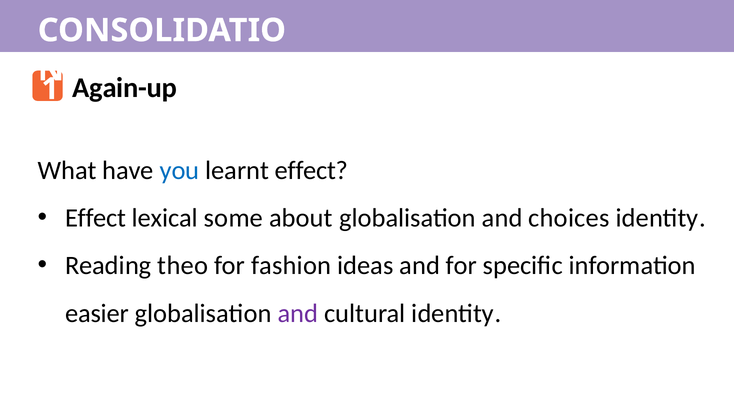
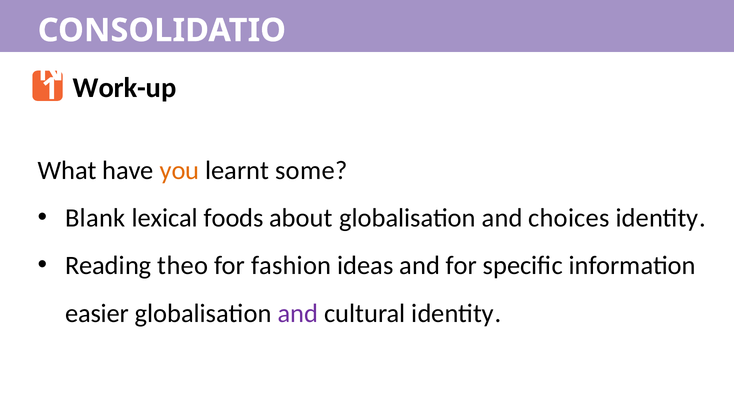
Again-up: Again-up -> Work-up
you colour: blue -> orange
learnt effect: effect -> some
Effect at (96, 218): Effect -> Blank
some: some -> foods
